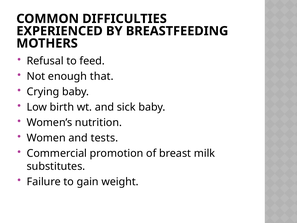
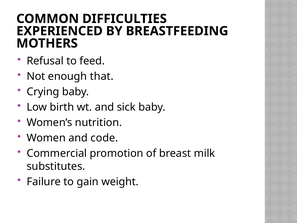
tests: tests -> code
